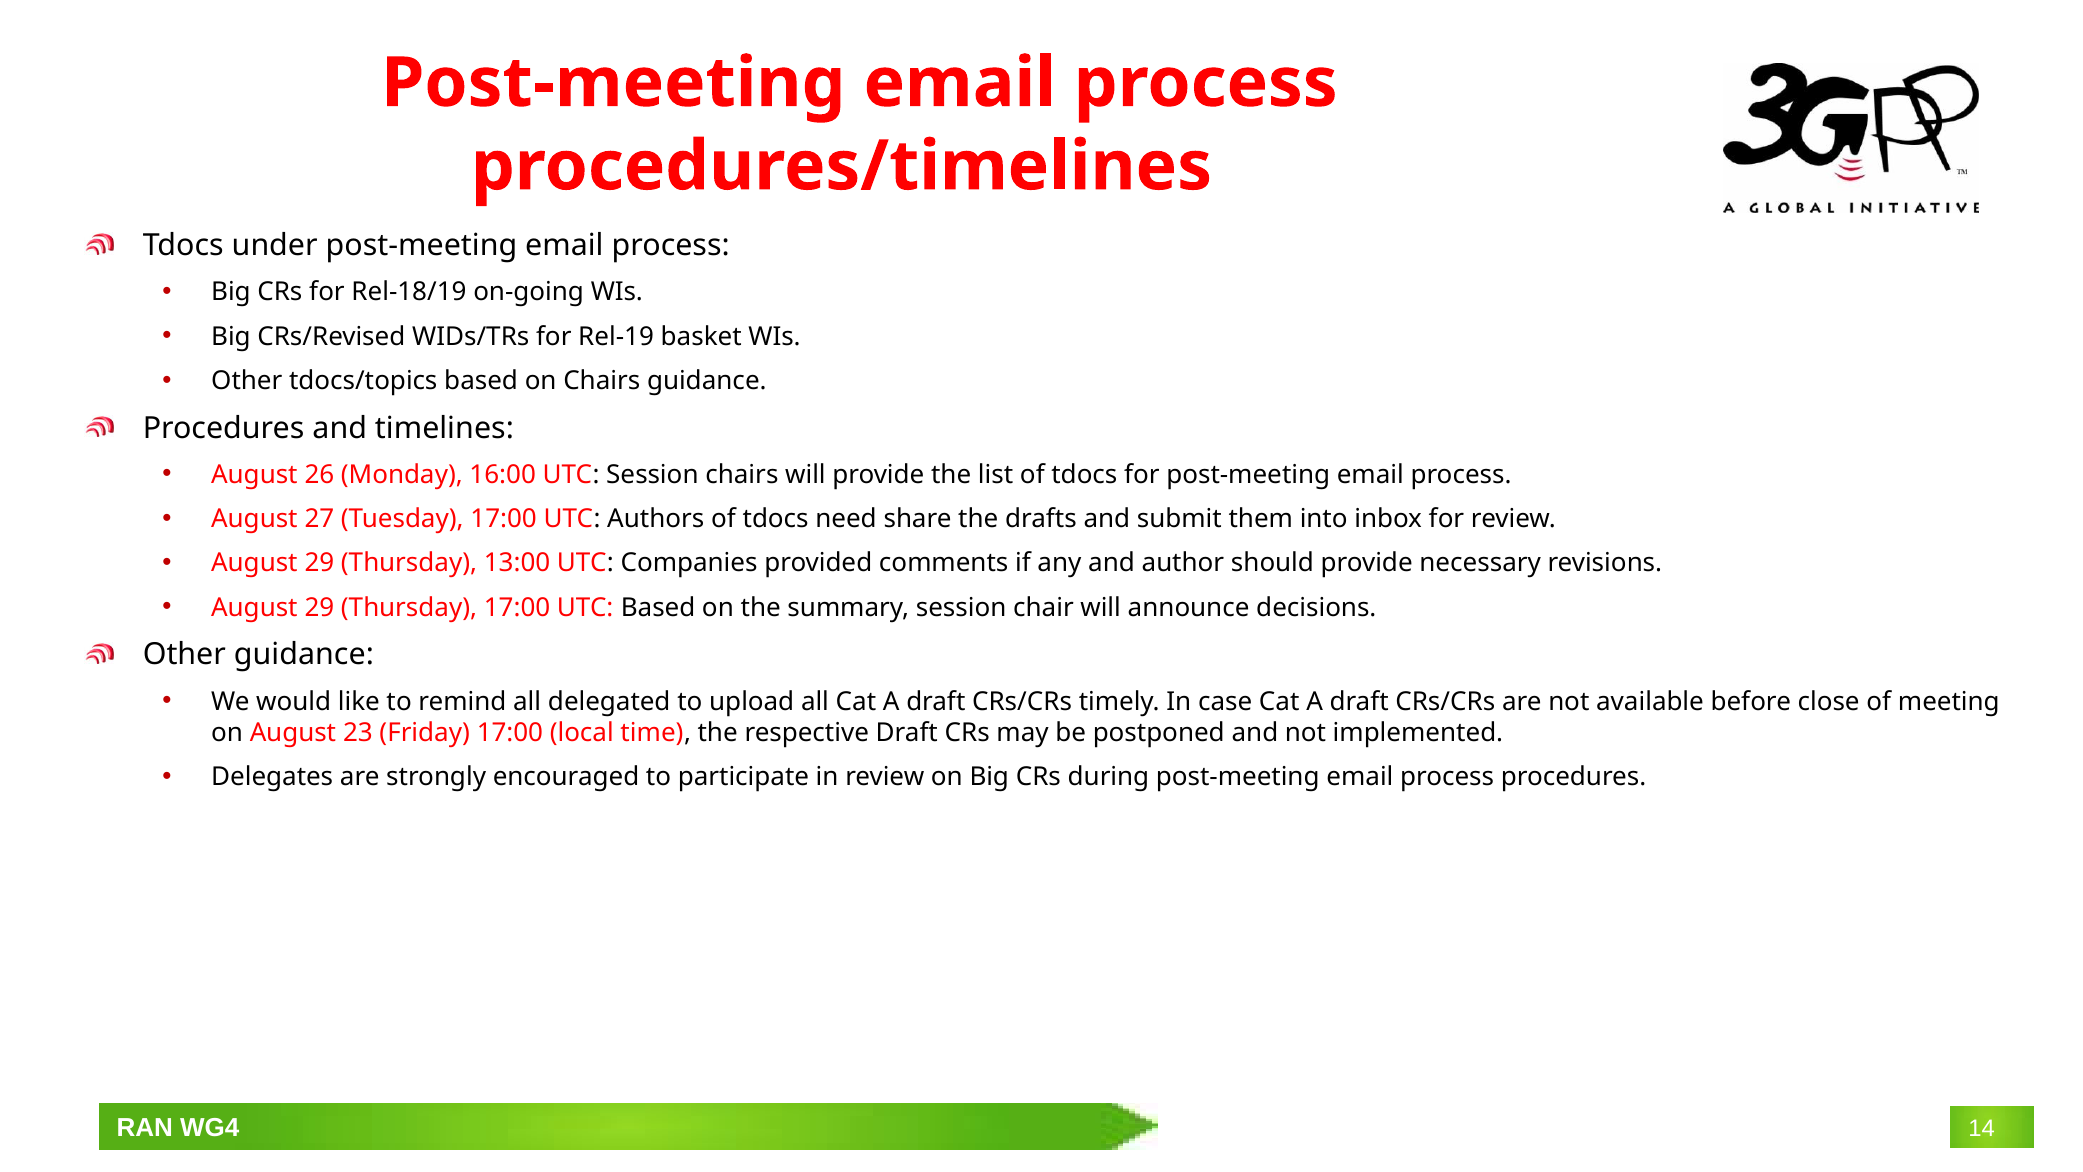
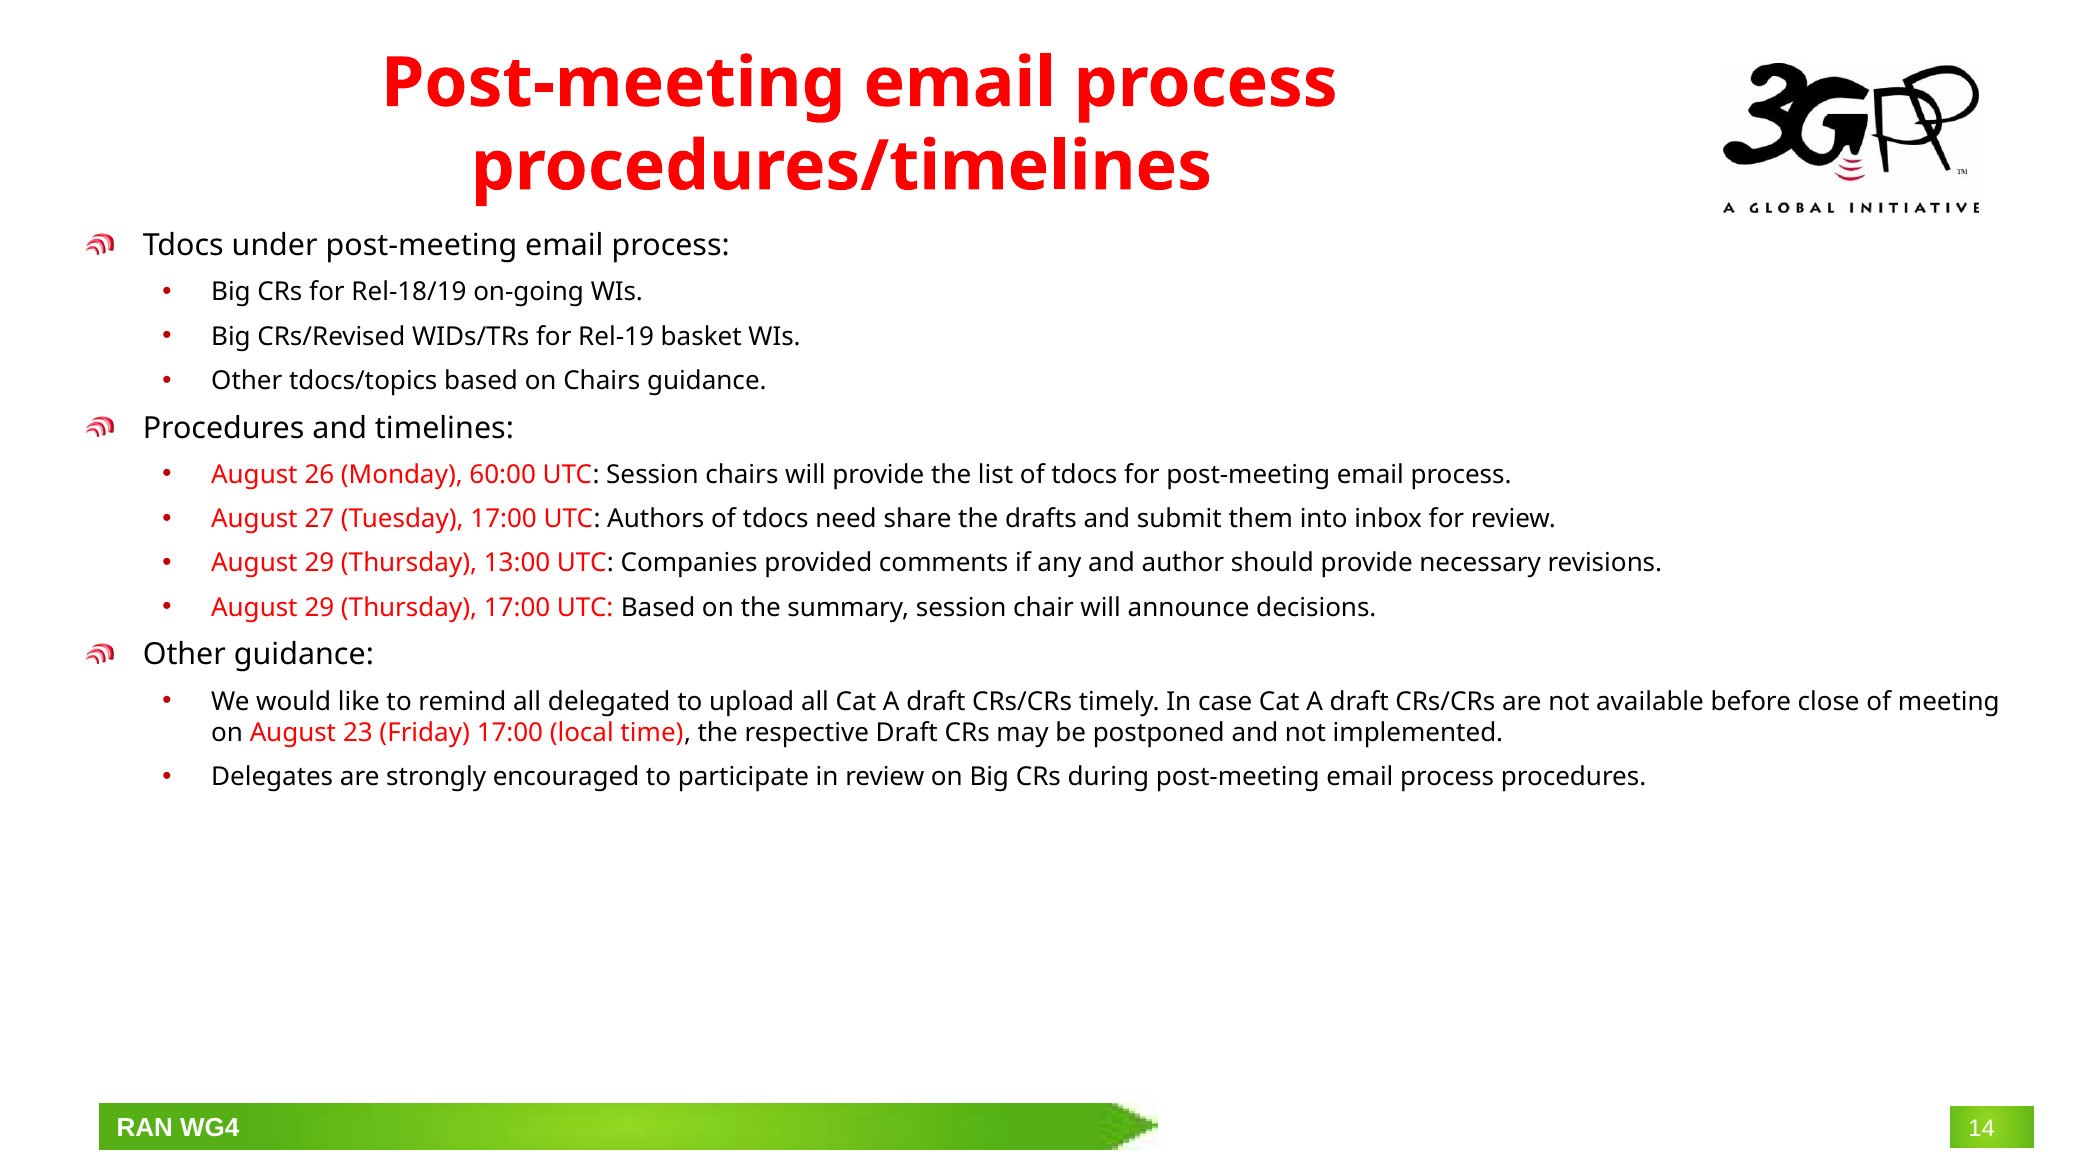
16:00: 16:00 -> 60:00
